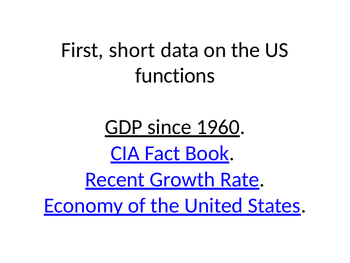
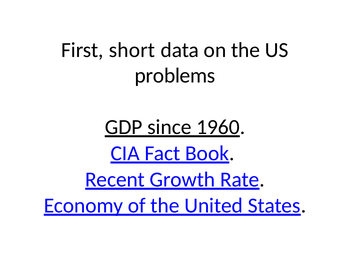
functions: functions -> problems
